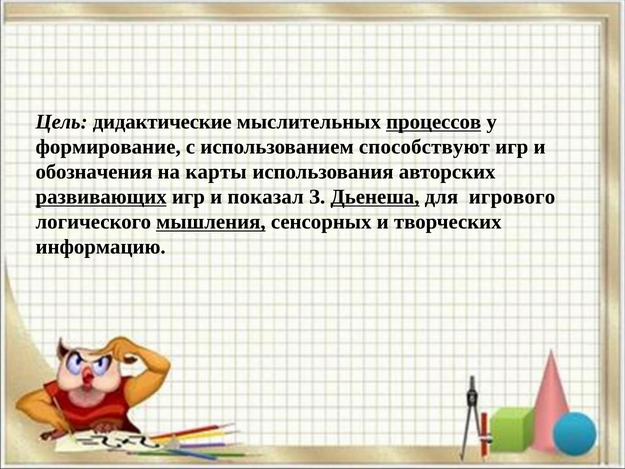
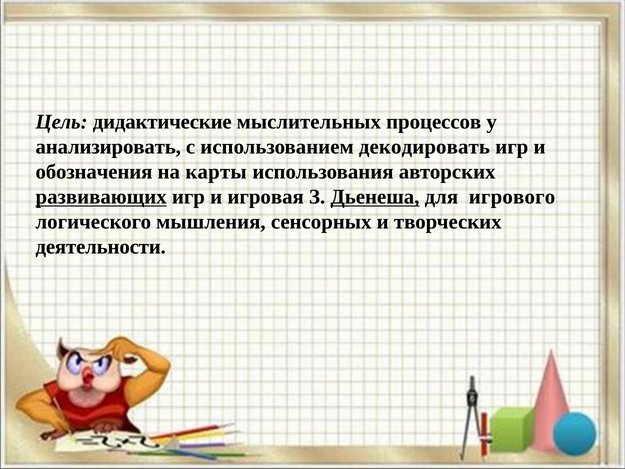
процессов underline: present -> none
формирование: формирование -> анализировать
способствуют: способствуют -> декодировать
показал: показал -> игровая
мышления underline: present -> none
информацию: информацию -> деятельности
